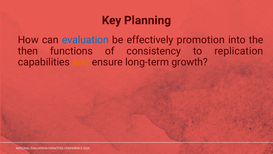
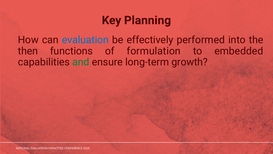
promotion: promotion -> performed
consistency: consistency -> formulation
replication: replication -> embedded
and colour: orange -> green
